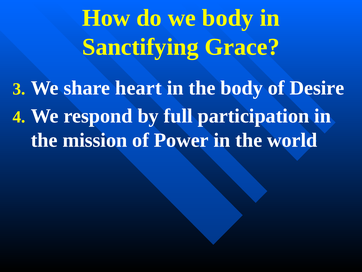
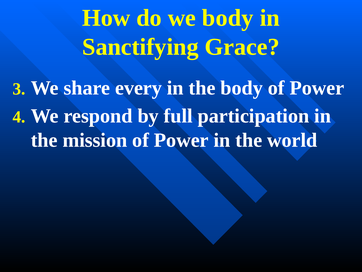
heart: heart -> every
body of Desire: Desire -> Power
